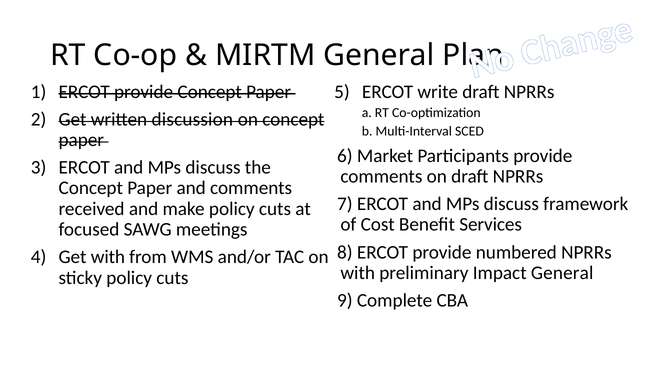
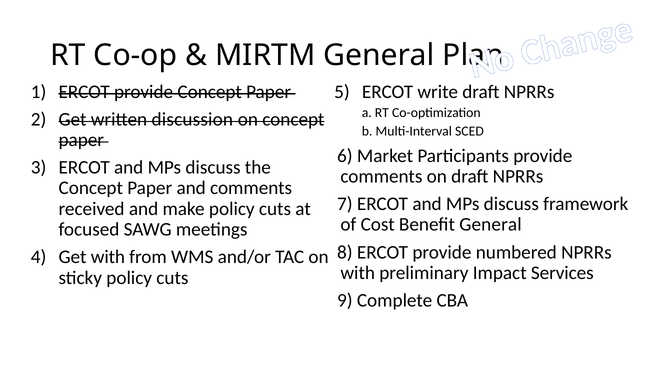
Benefit Services: Services -> General
Impact General: General -> Services
